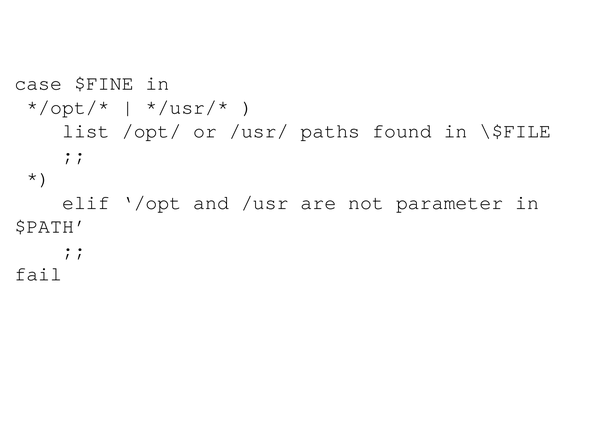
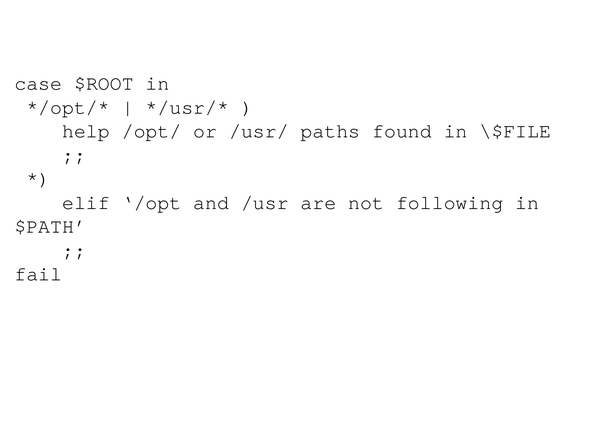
$FINE: $FINE -> $ROOT
list: list -> help
parameter: parameter -> following
